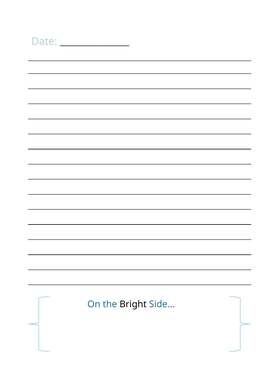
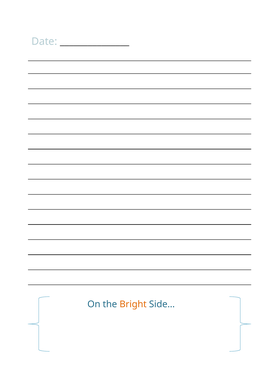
Bright colour: black -> orange
